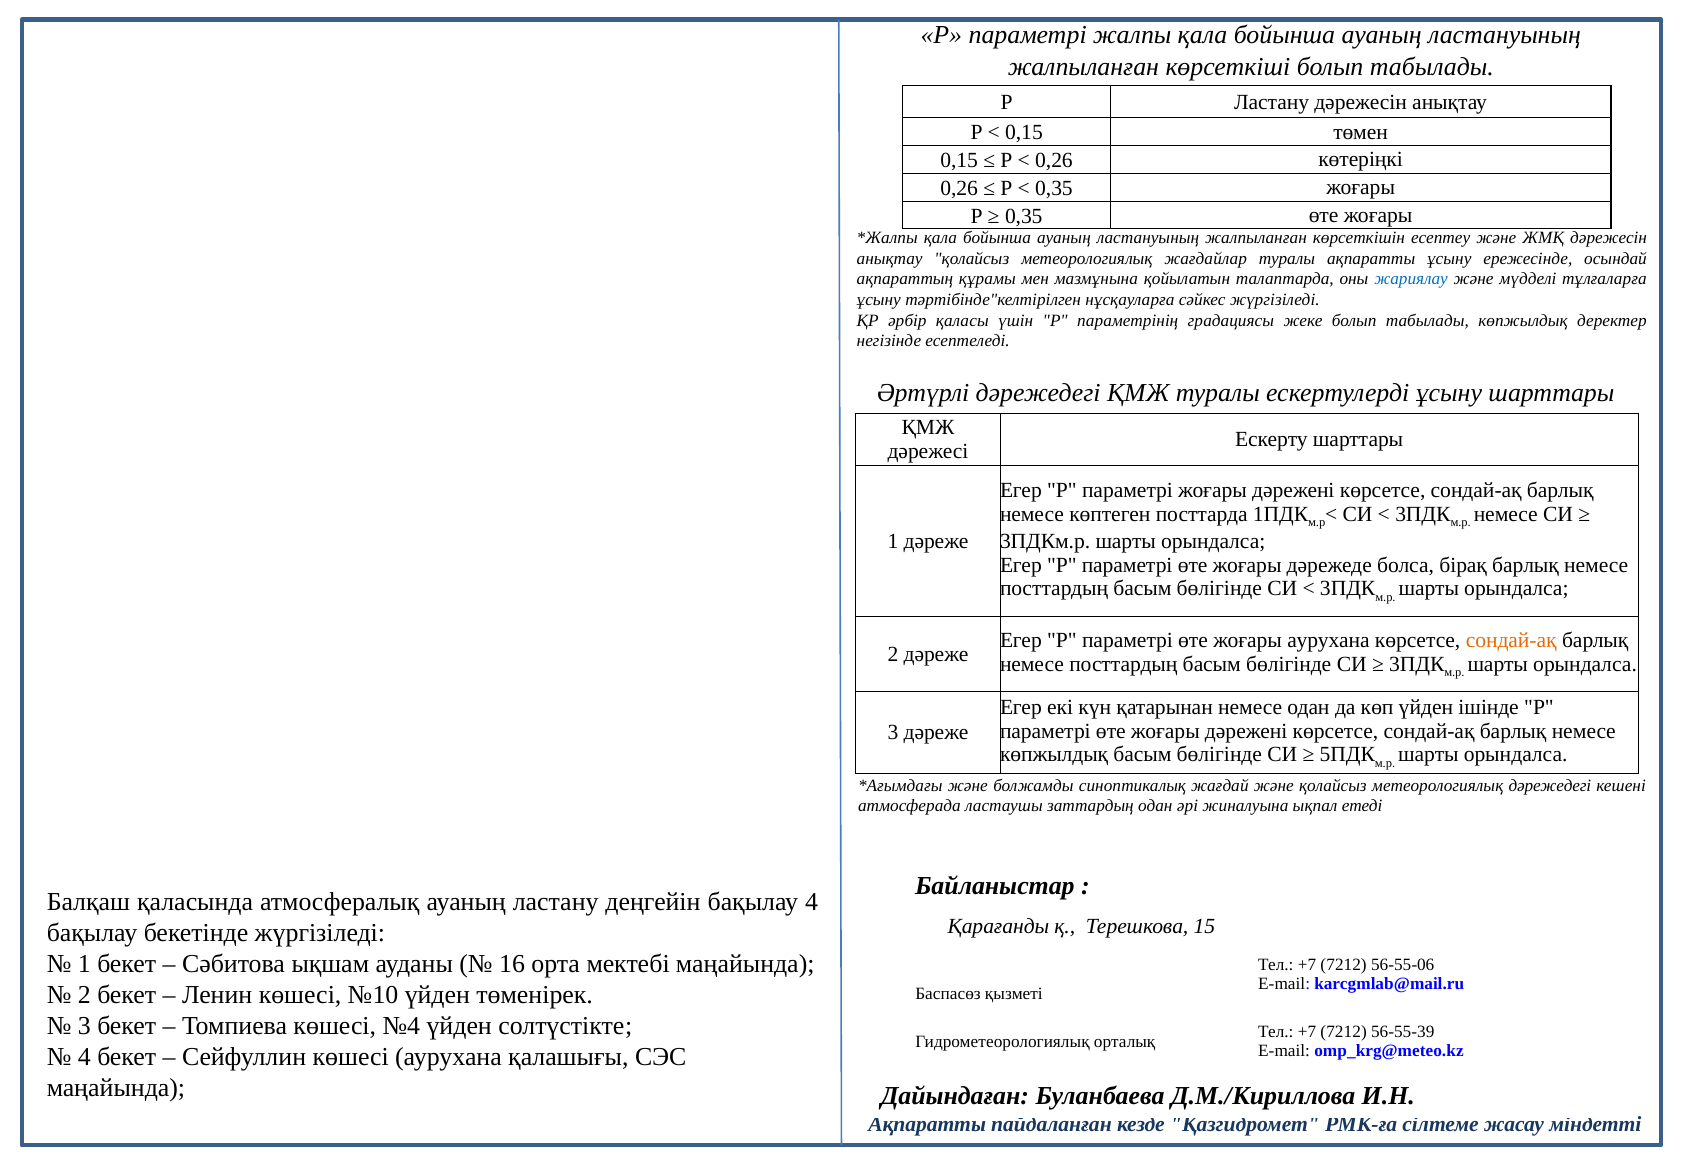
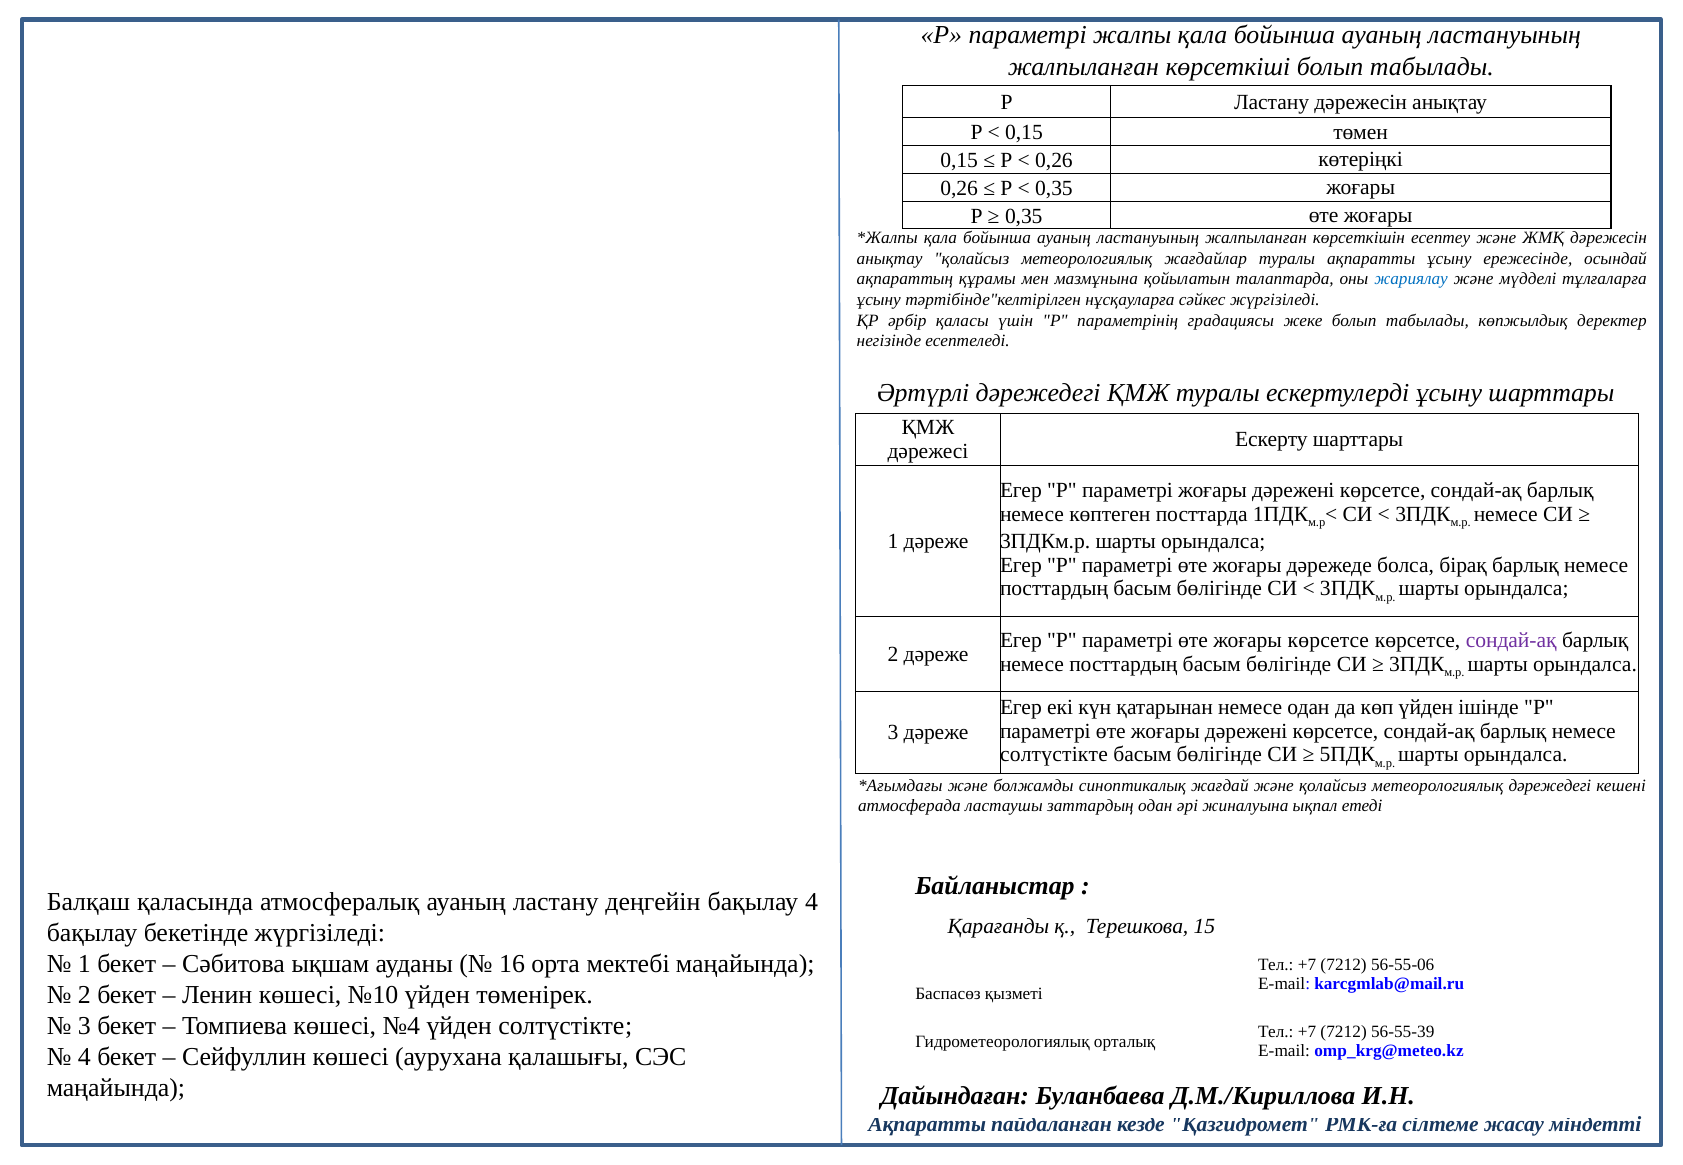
жоғары аурухана: аурухана -> көрсетсе
сондай-ақ at (1511, 641) colour: orange -> purple
көпжылдық at (1054, 755): көпжылдық -> солтүстікте
